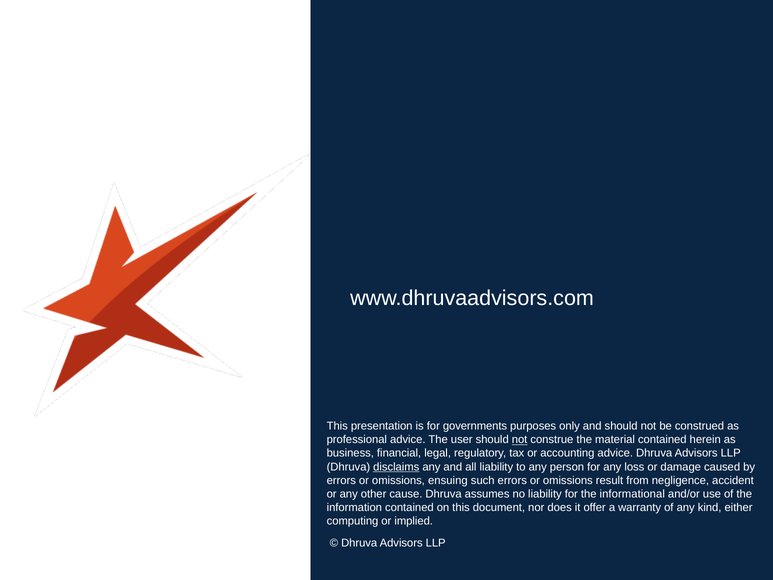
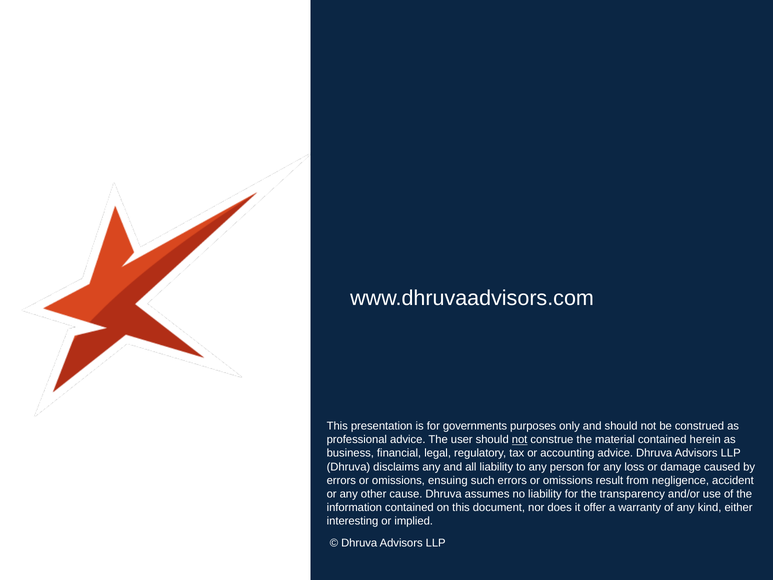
disclaims underline: present -> none
informational: informational -> transparency
computing: computing -> interesting
